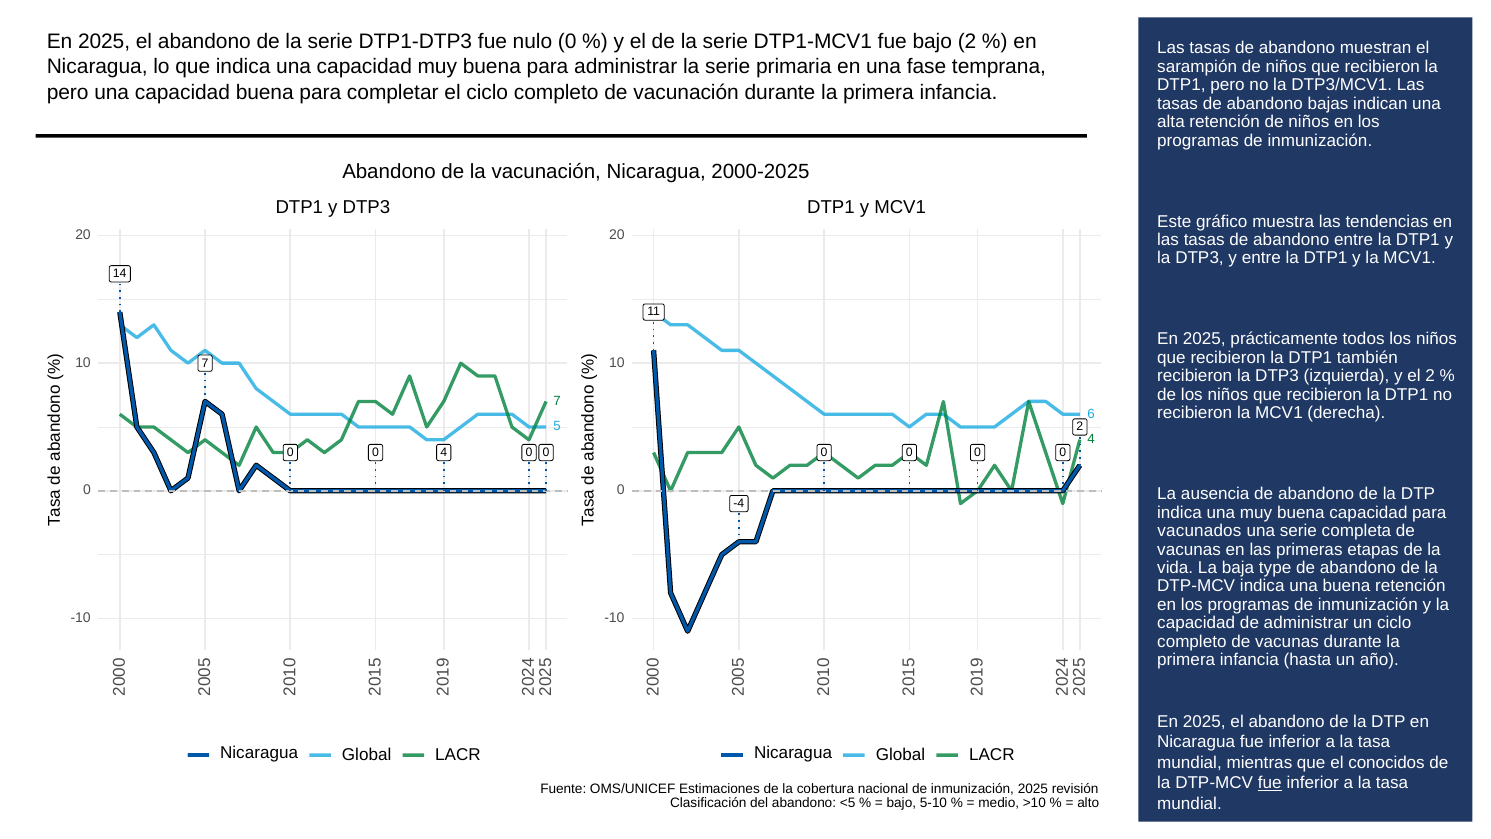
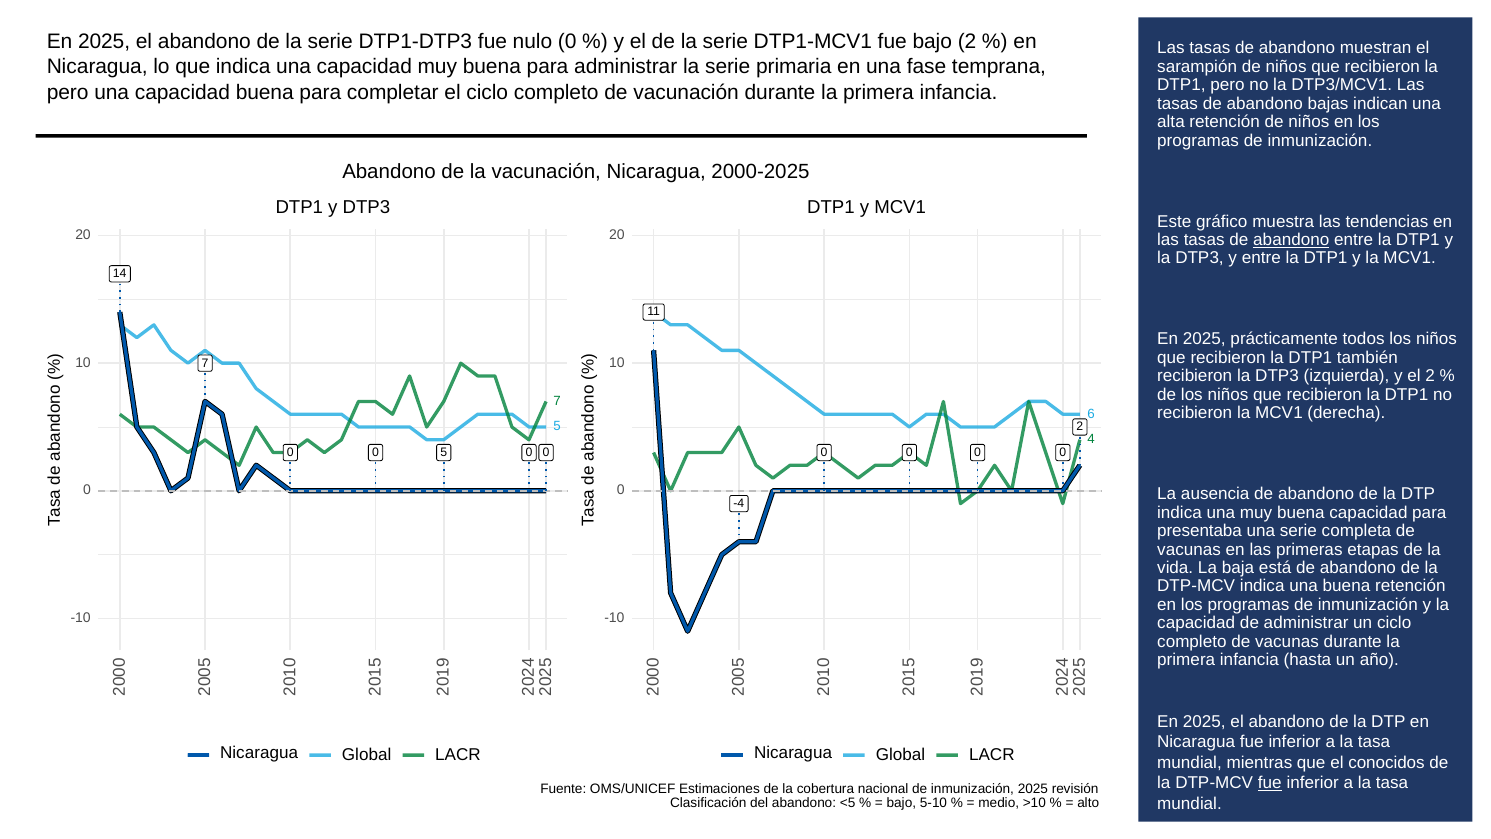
abandono at (1291, 240) underline: none -> present
4 at (444, 452): 4 -> 5
vacunados: vacunados -> presentaba
type: type -> está
